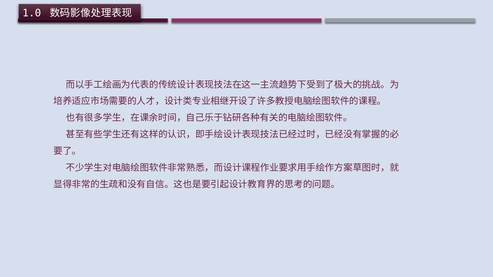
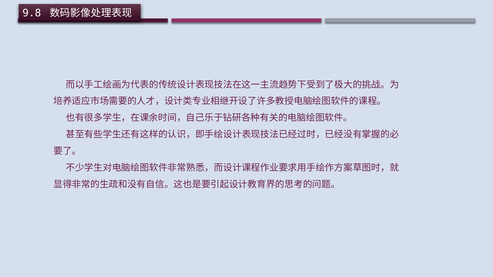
1.0: 1.0 -> 9.8
